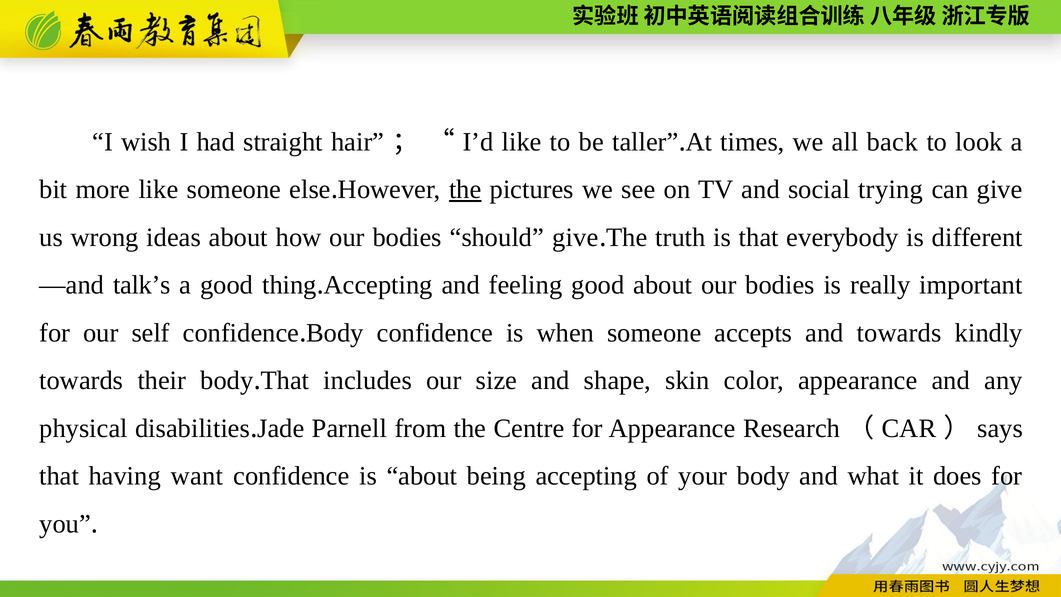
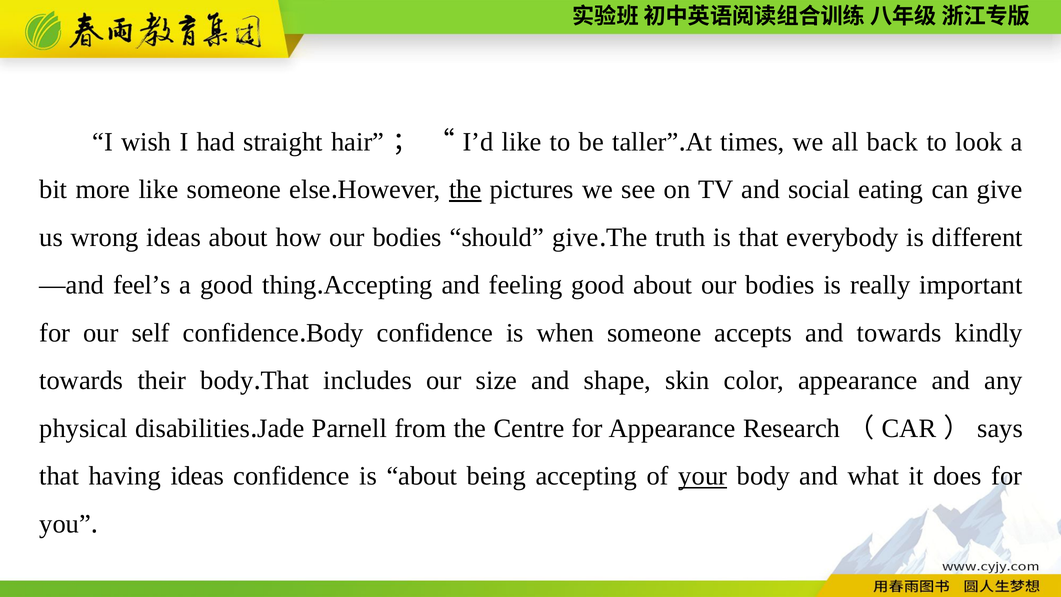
trying: trying -> eating
talk’s: talk’s -> feel’s
having want: want -> ideas
your underline: none -> present
